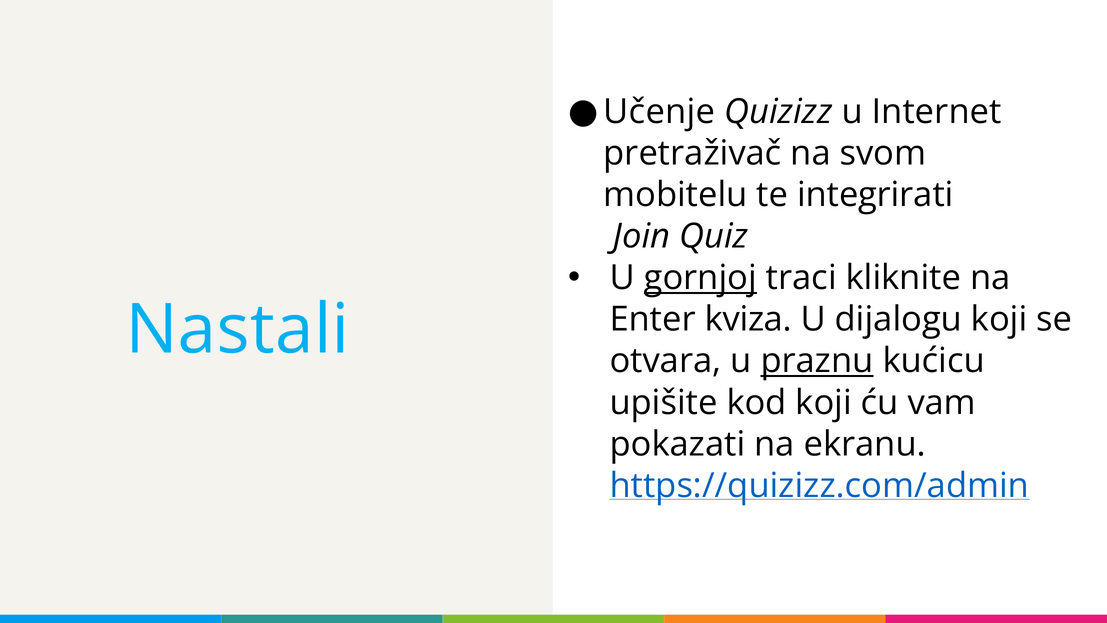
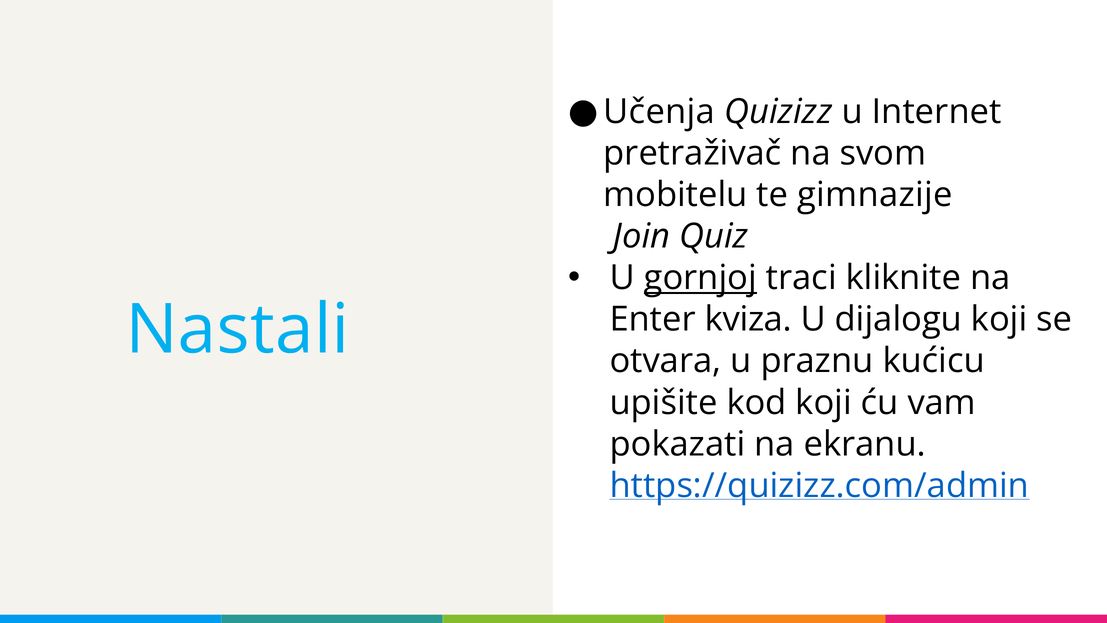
Učenje: Učenje -> Učenja
integrirati: integrirati -> gimnazije
praznu underline: present -> none
